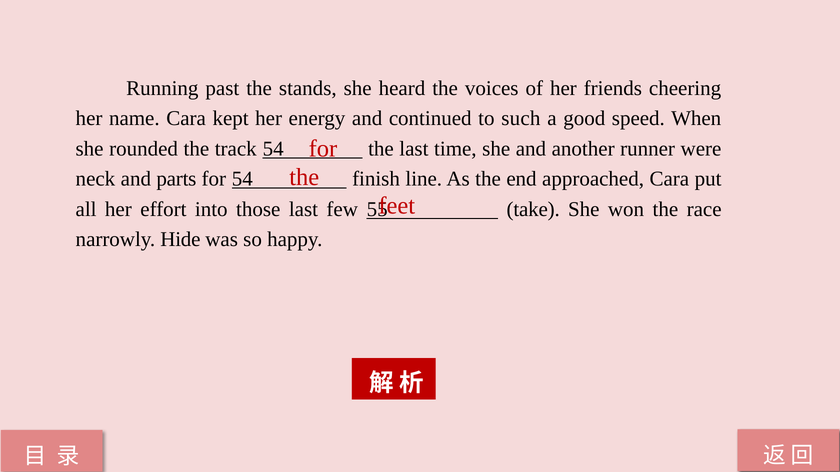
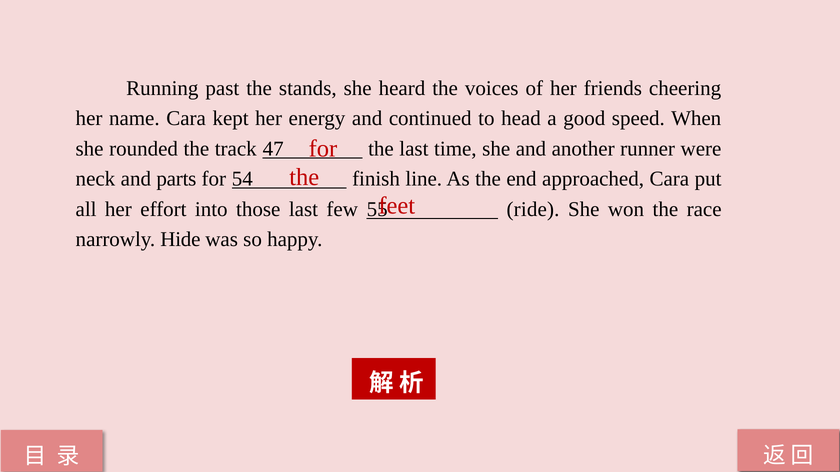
such: such -> head
track 54: 54 -> 47
take: take -> ride
